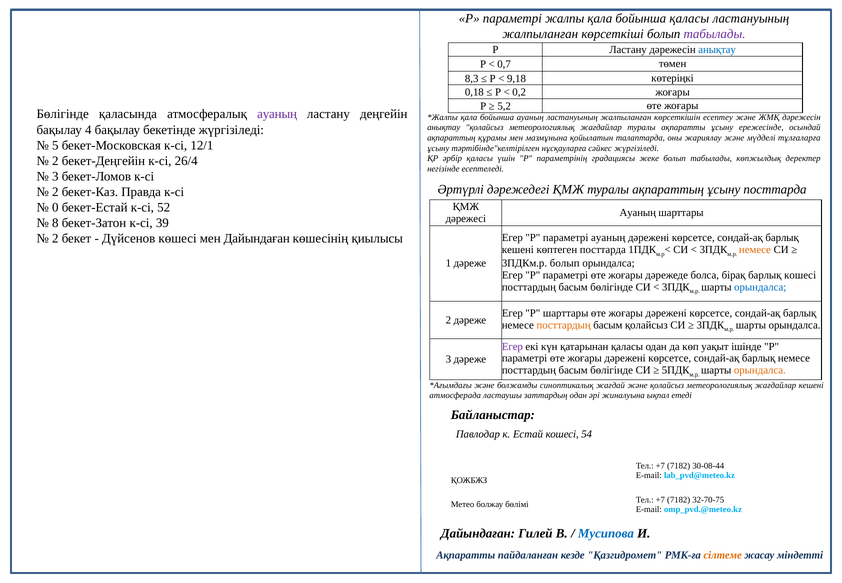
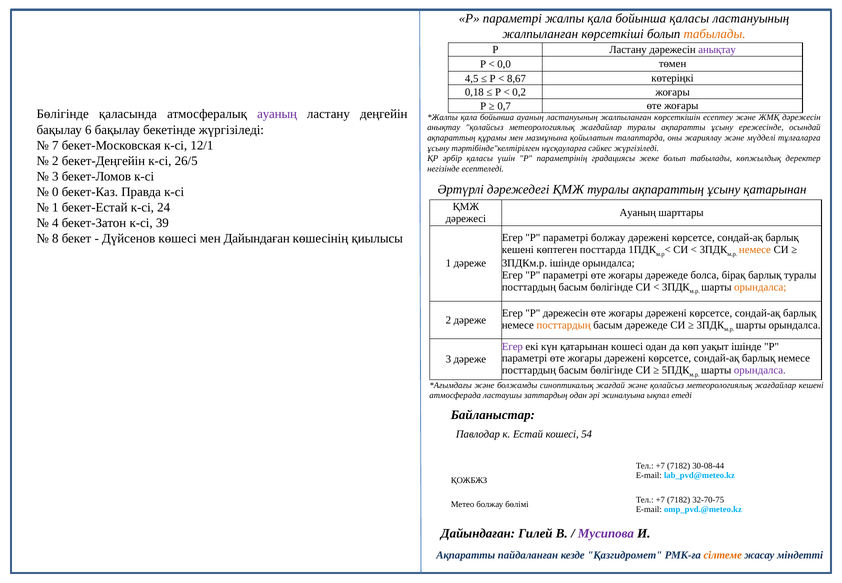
табылады at (715, 34) colour: purple -> orange
анықтау at (717, 50) colour: blue -> purple
0,7: 0,7 -> 0,0
8,3: 8,3 -> 4,5
9,18: 9,18 -> 8,67
5,2: 5,2 -> 0,7
4: 4 -> 6
5: 5 -> 7
26/4: 26/4 -> 26/5
ұсыну посттарда: посттарда -> қатарынан
2 at (55, 192): 2 -> 0
0 at (55, 207): 0 -> 1
52: 52 -> 24
8: 8 -> 4
2 at (55, 239): 2 -> 8
параметрі ауаның: ауаның -> болжау
3ПДКм.р болып: болып -> ішінде
барлық кошесi: кошесi -> туралы
орындалса at (760, 287) colour: blue -> orange
Р шарттары: шарттары -> дәрежесін
басым қолайсыз: қолайсыз -> дәрежеде
қатарынан қаласы: қаласы -> кошесi
орындалса at (760, 370) colour: orange -> purple
Мусипова colour: blue -> purple
